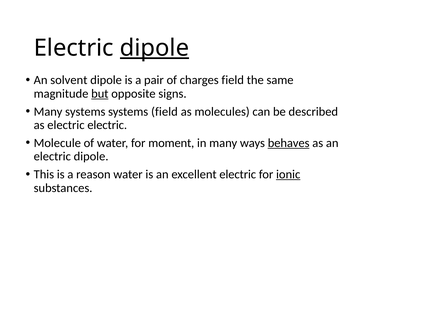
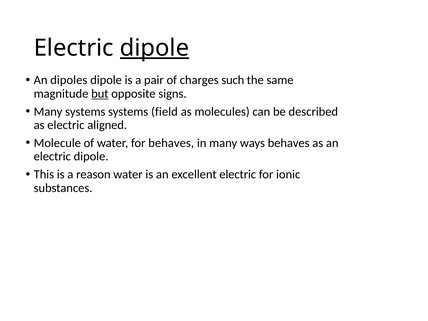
solvent: solvent -> dipoles
charges field: field -> such
electric electric: electric -> aligned
for moment: moment -> behaves
behaves at (289, 143) underline: present -> none
ionic underline: present -> none
